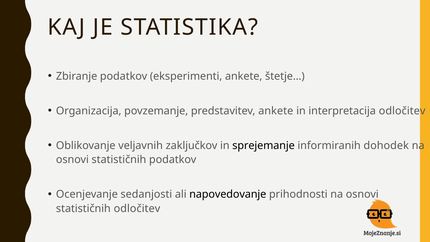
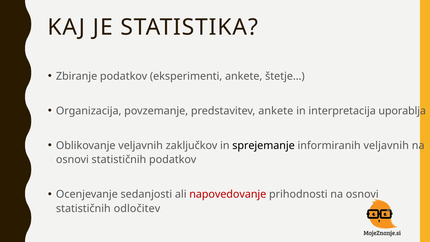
interpretacija odločitev: odločitev -> uporablja
informiranih dohodek: dohodek -> veljavnih
napovedovanje colour: black -> red
